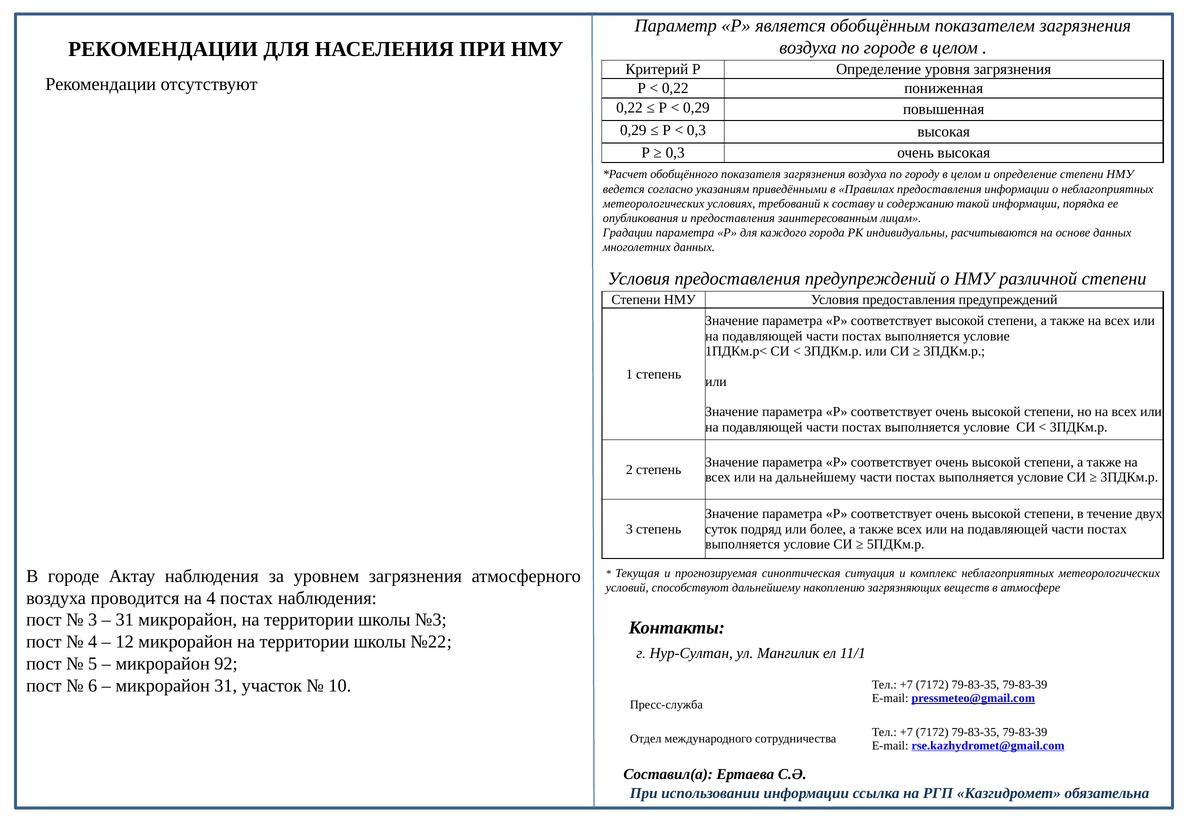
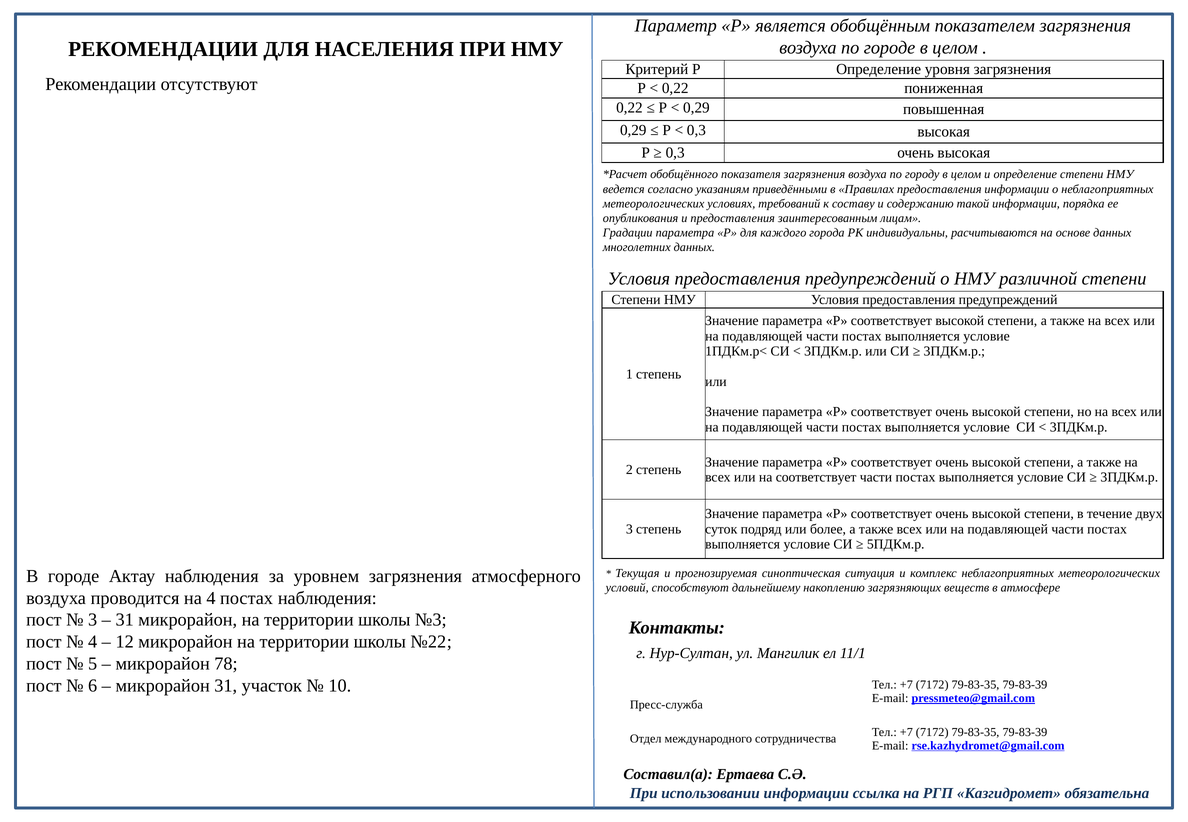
на дальнейшему: дальнейшему -> соответствует
92: 92 -> 78
